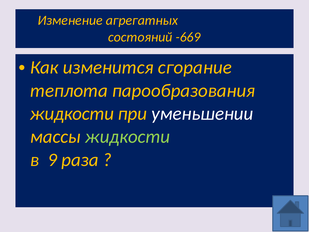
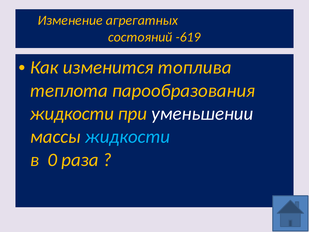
-669: -669 -> -619
сгорание: сгорание -> топлива
жидкости at (128, 137) colour: light green -> light blue
9: 9 -> 0
